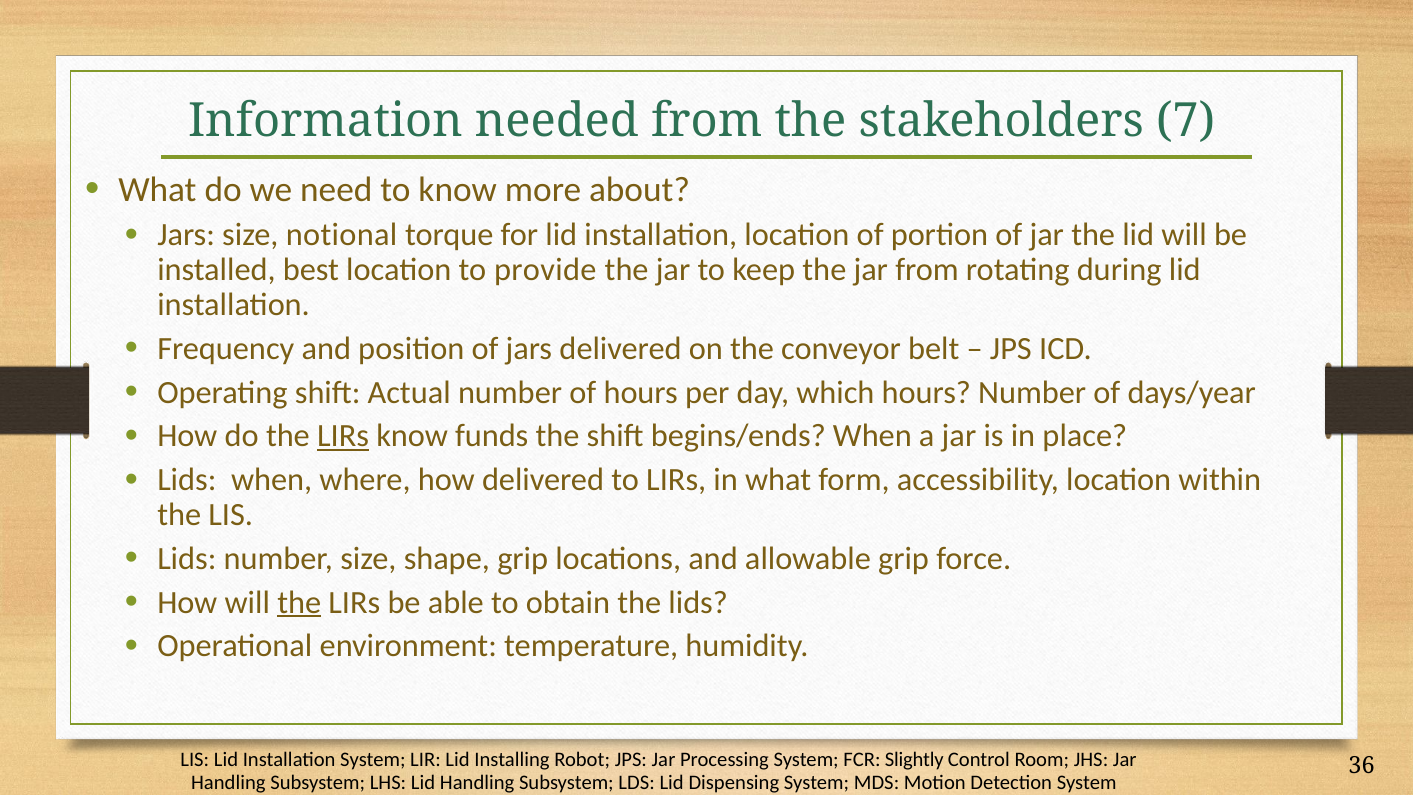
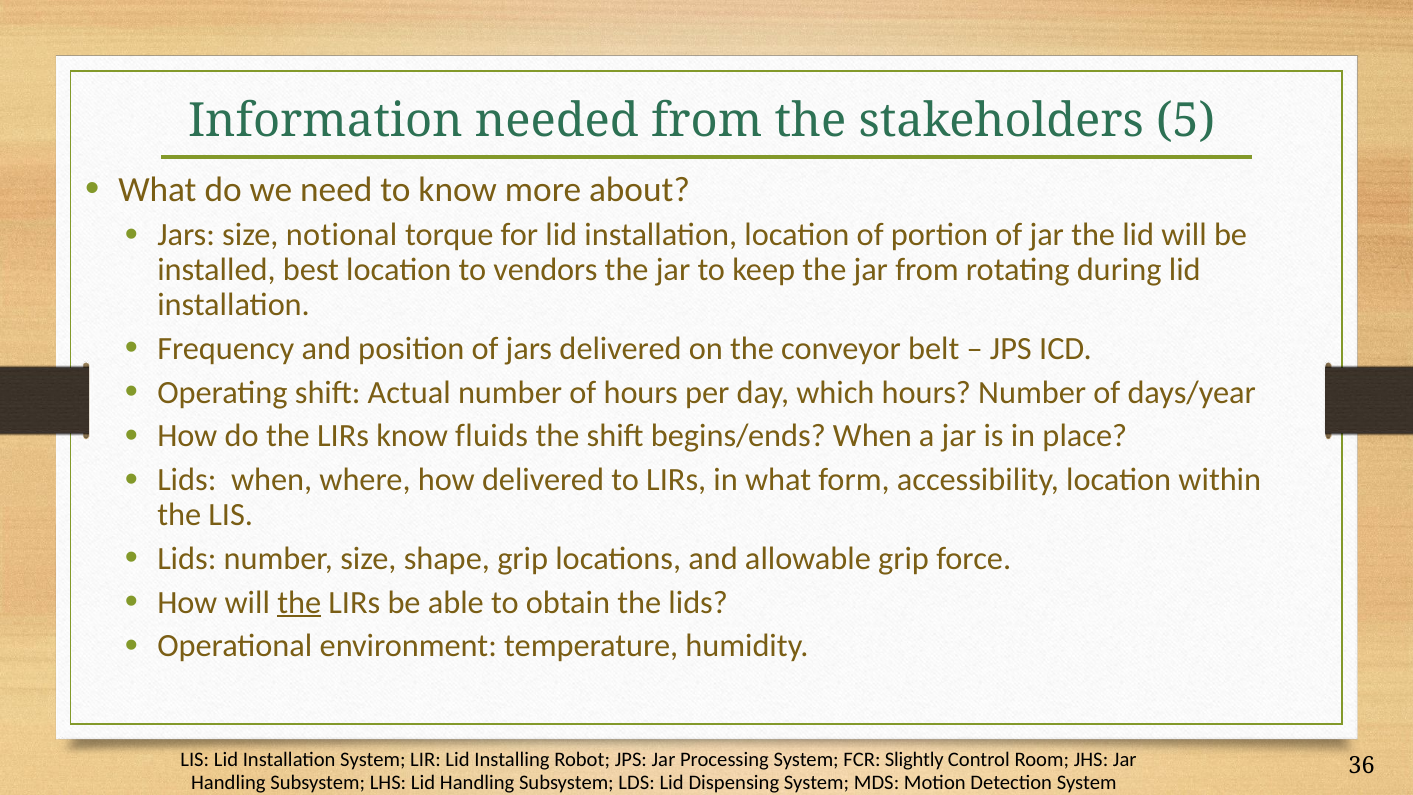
7: 7 -> 5
provide: provide -> vendors
LIRs at (343, 436) underline: present -> none
funds: funds -> fluids
